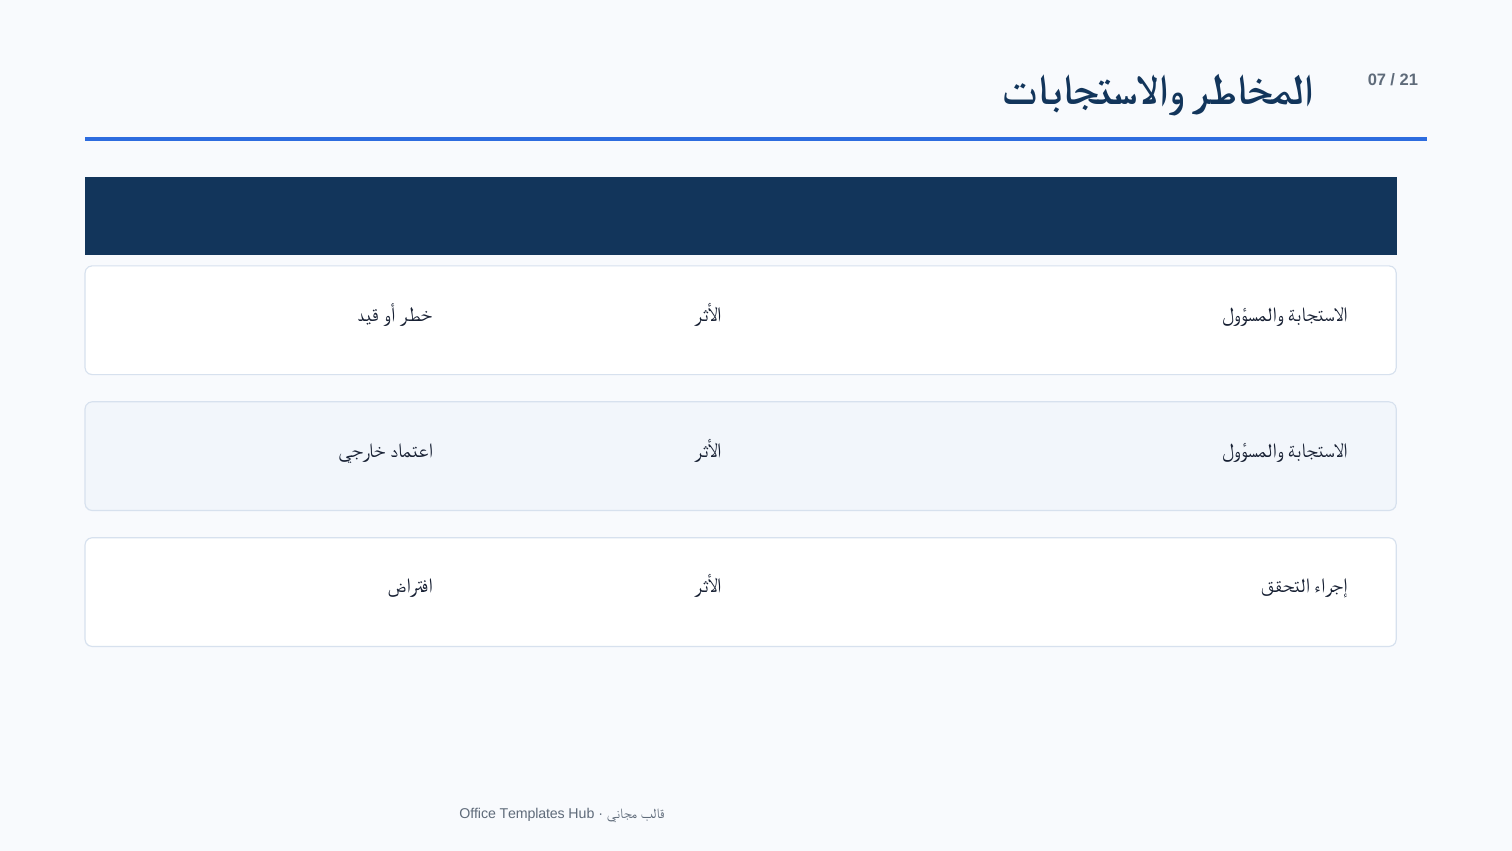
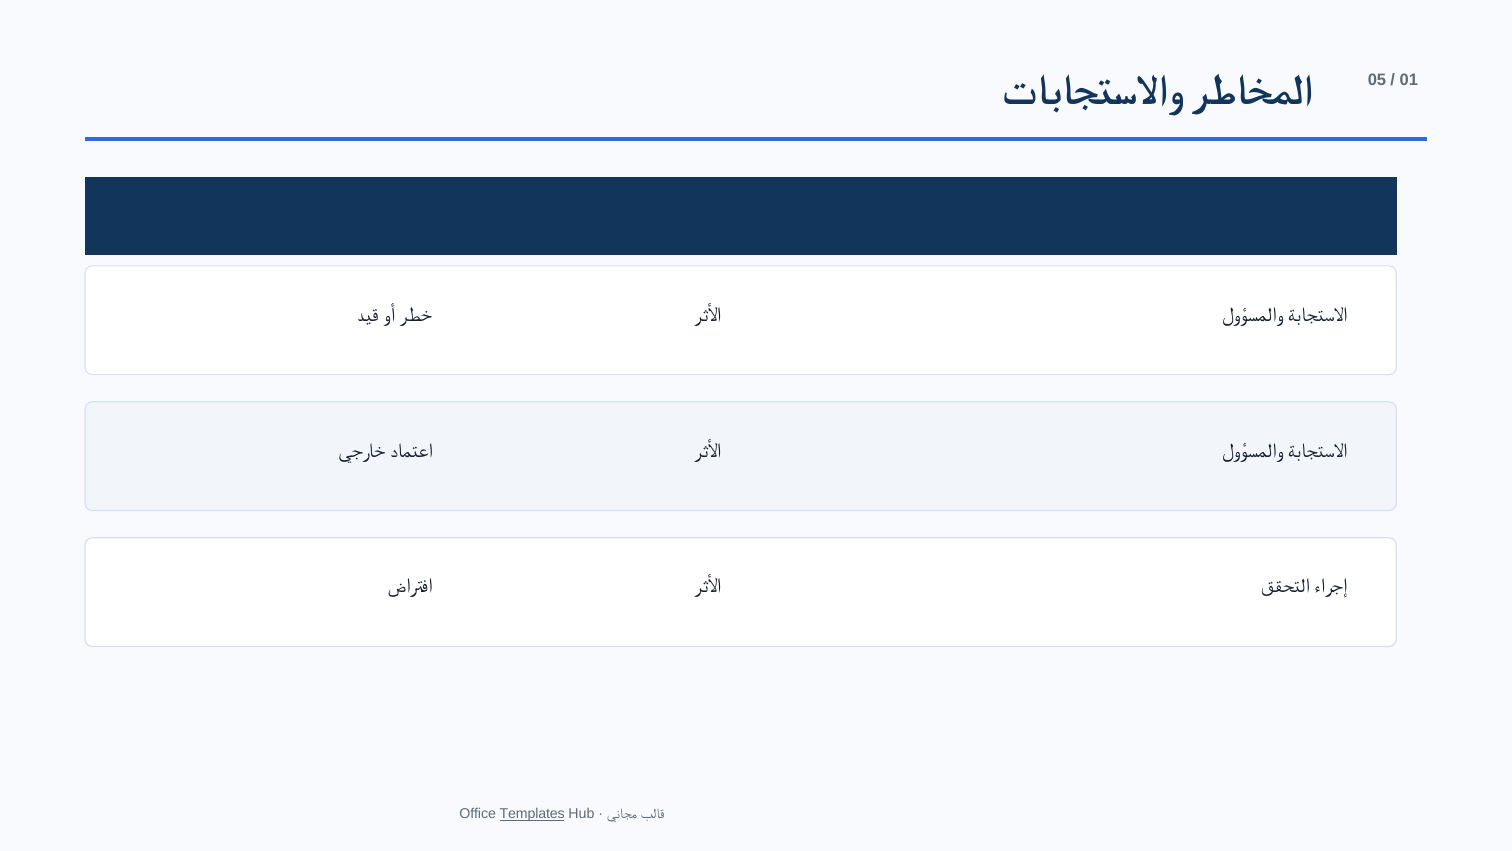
07: 07 -> 05
21: 21 -> 01
Templates underline: none -> present
